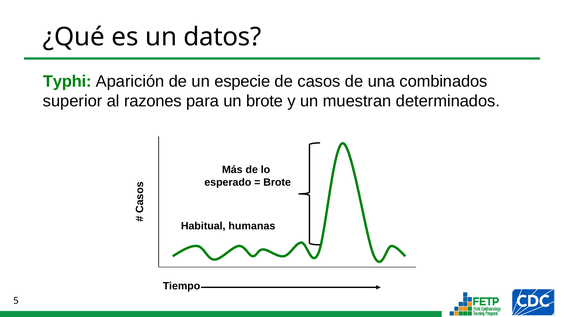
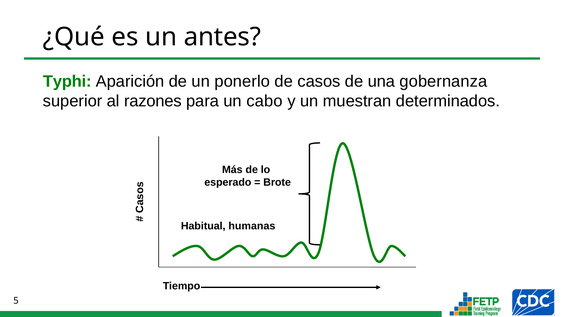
datos: datos -> antes
especie: especie -> ponerlo
combinados: combinados -> gobernanza
un brote: brote -> cabo
